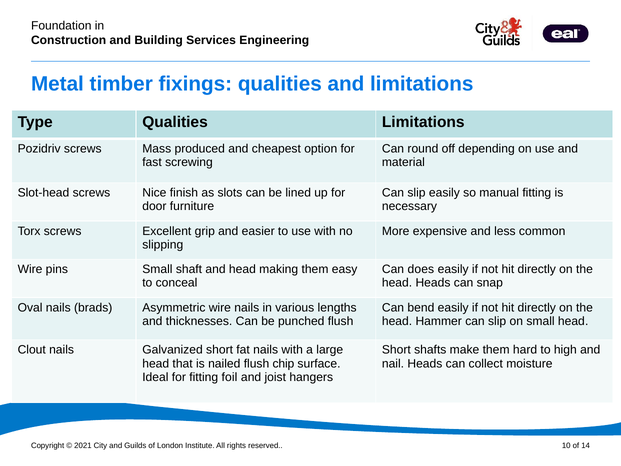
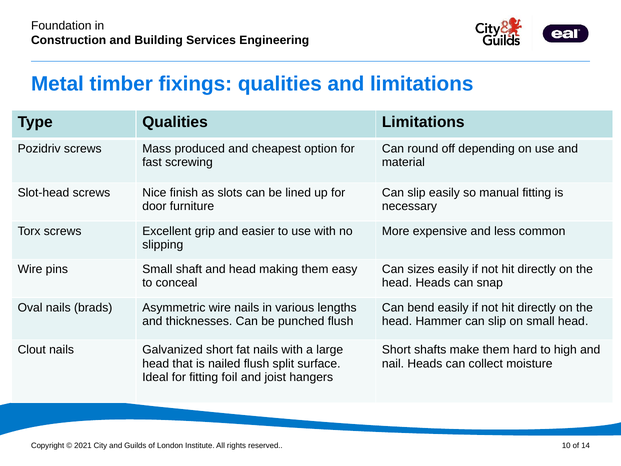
does: does -> sizes
chip: chip -> split
